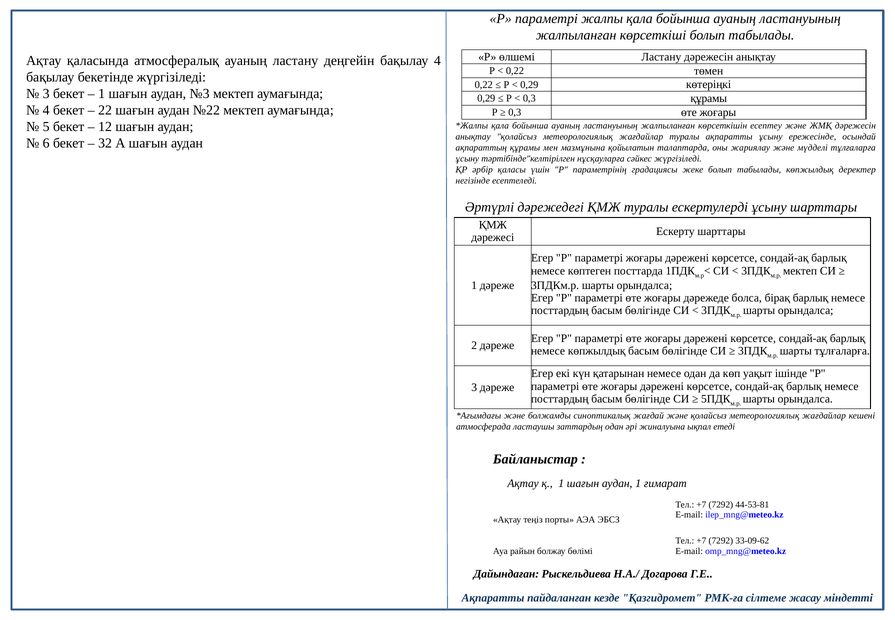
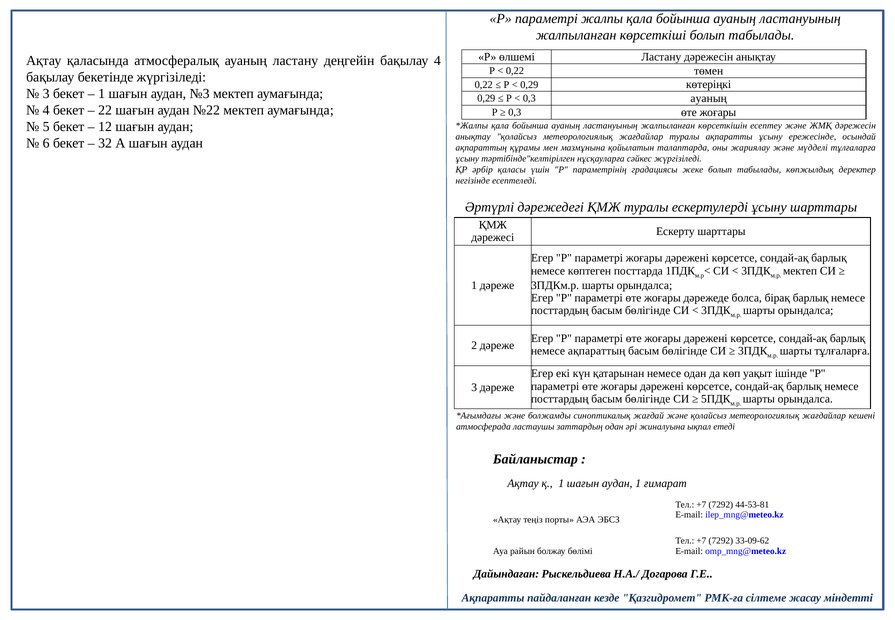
0,3 құрамы: құрамы -> ауаның
немесе көпжылдық: көпжылдық -> ақпараттың
